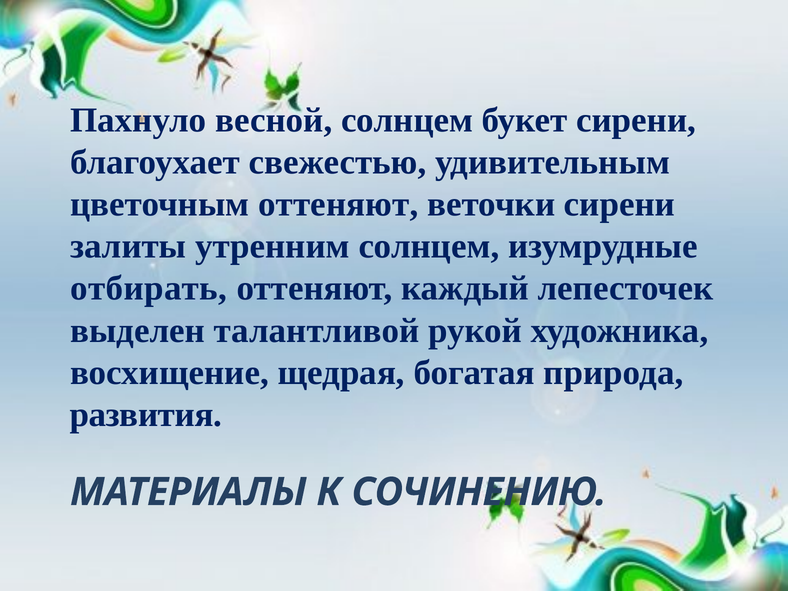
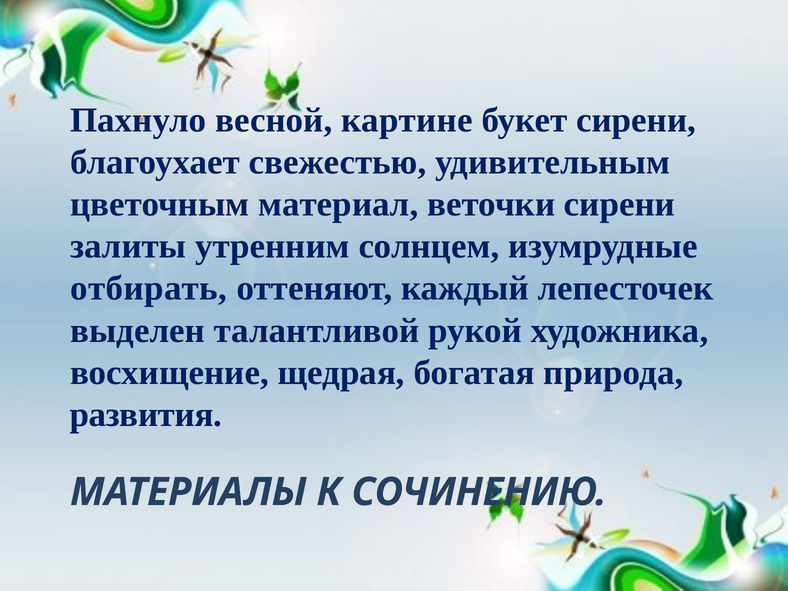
весной солнцем: солнцем -> картине
цветочным оттеняют: оттеняют -> материал
